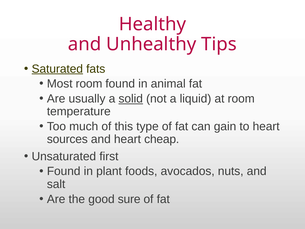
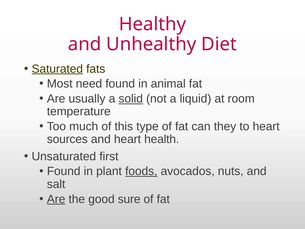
Tips: Tips -> Diet
Most room: room -> need
gain: gain -> they
cheap: cheap -> health
foods underline: none -> present
Are at (56, 199) underline: none -> present
